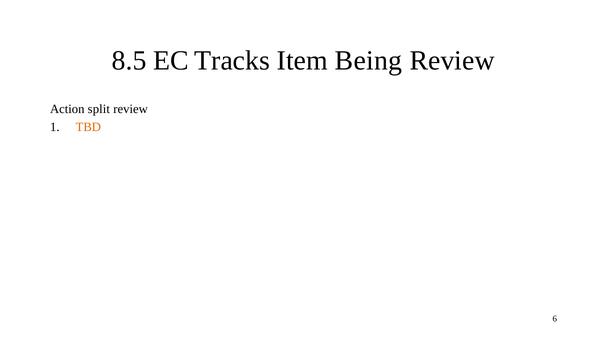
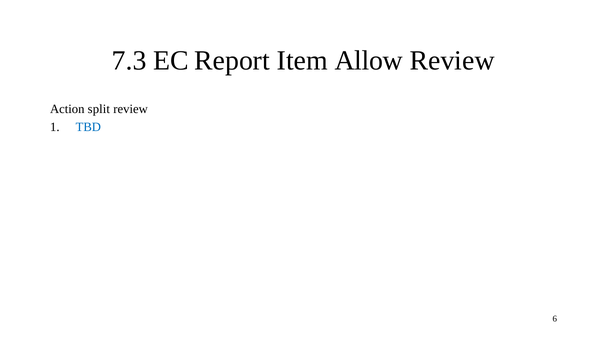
8.5: 8.5 -> 7.3
Tracks: Tracks -> Report
Being: Being -> Allow
TBD colour: orange -> blue
